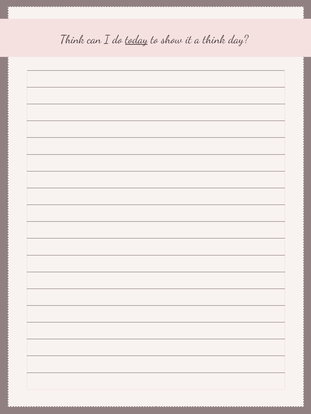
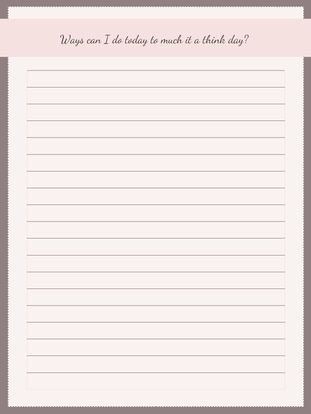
Think at (72, 39): Think -> Ways
today underline: present -> none
show: show -> much
